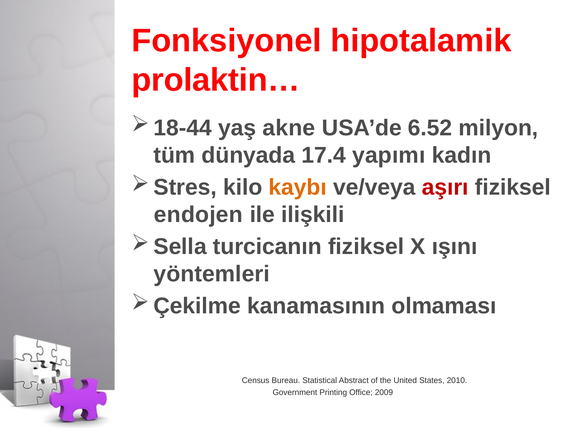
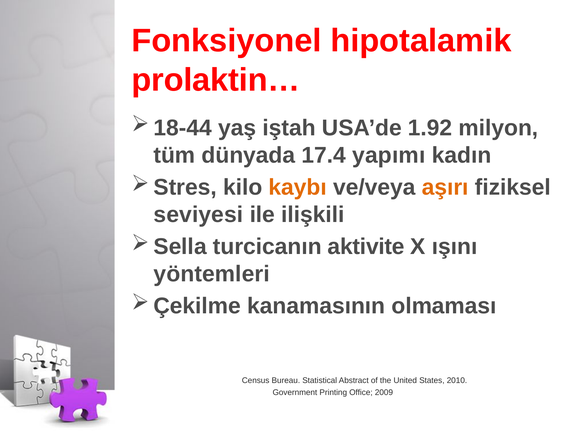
akne: akne -> iştah
6.52: 6.52 -> 1.92
aşırı colour: red -> orange
endojen: endojen -> seviyesi
turcicanın fiziksel: fiziksel -> aktivite
